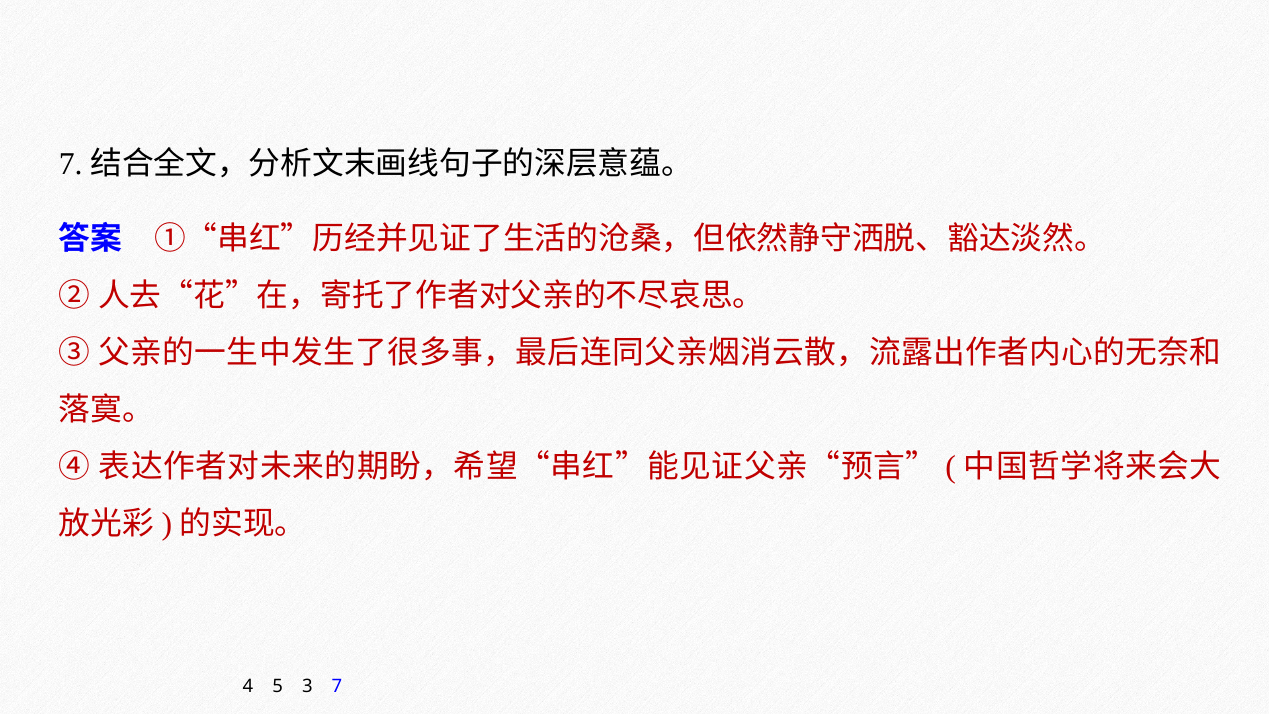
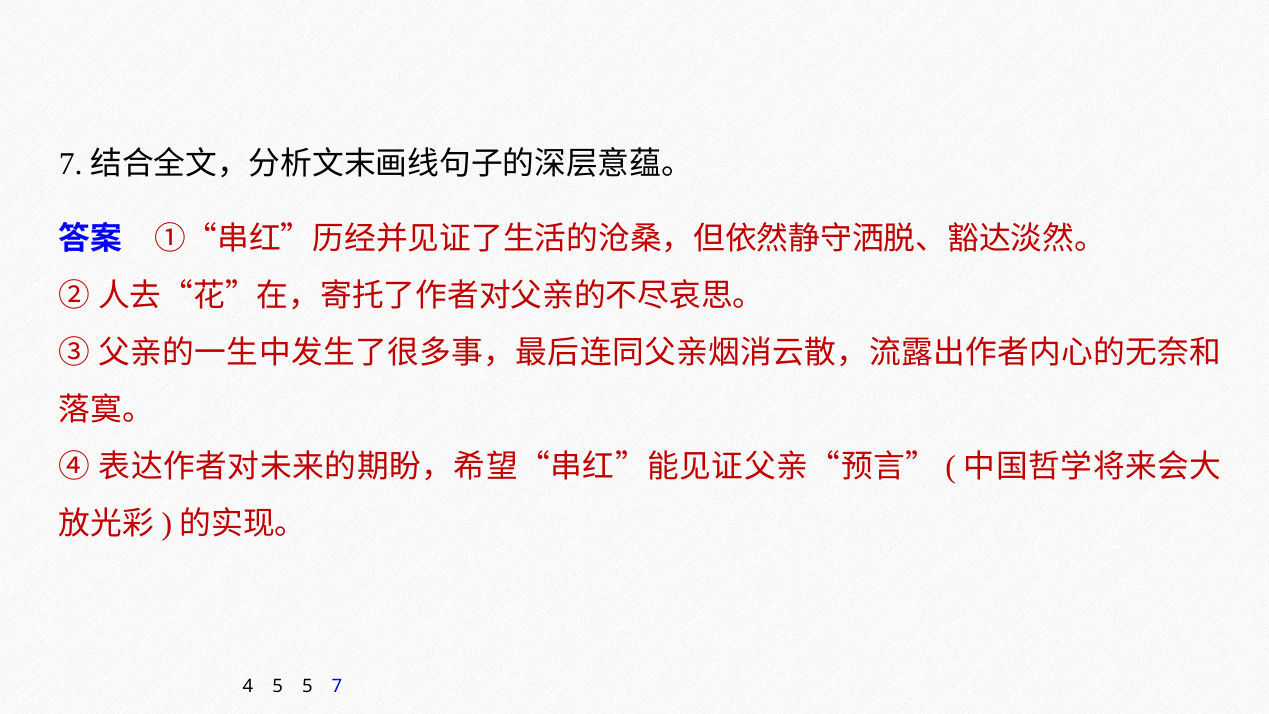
5 3: 3 -> 5
